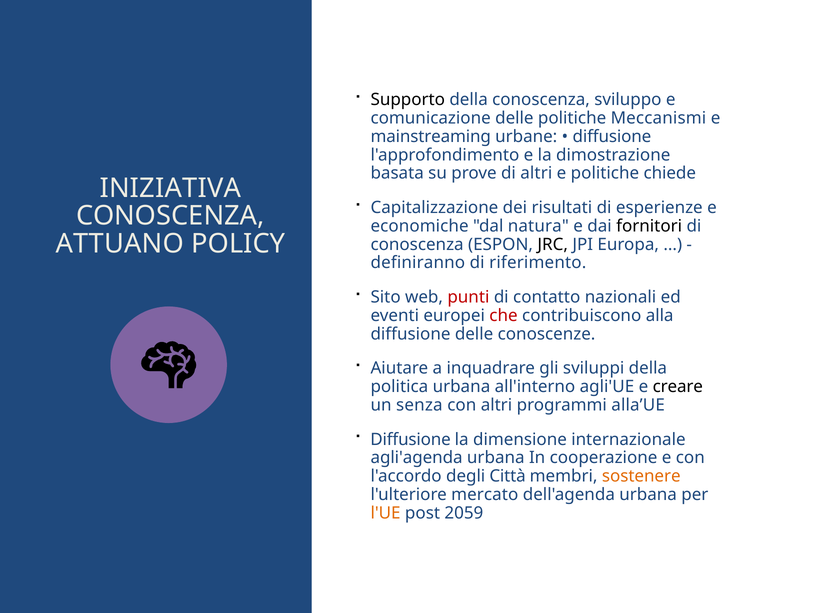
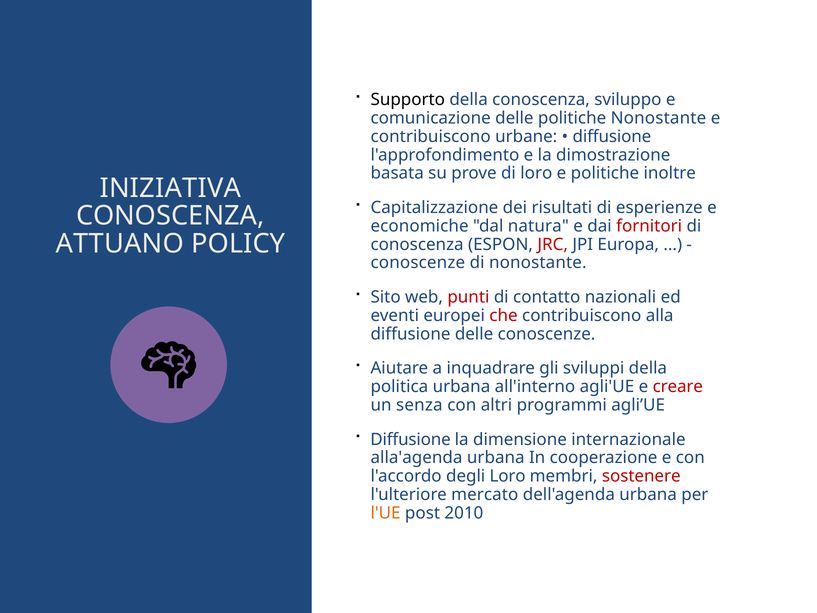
politiche Meccanismi: Meccanismi -> Nonostante
mainstreaming at (431, 136): mainstreaming -> contribuiscono
di altri: altri -> loro
chiede: chiede -> inoltre
fornitori colour: black -> red
JRC colour: black -> red
definiranno at (418, 263): definiranno -> conoscenze
di riferimento: riferimento -> nonostante
creare colour: black -> red
alla’UE: alla’UE -> agli’UE
agli'agenda: agli'agenda -> alla'agenda
degli Città: Città -> Loro
sostenere colour: orange -> red
2059: 2059 -> 2010
